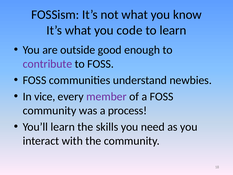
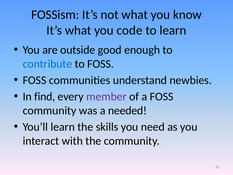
contribute colour: purple -> blue
vice: vice -> find
process: process -> needed
